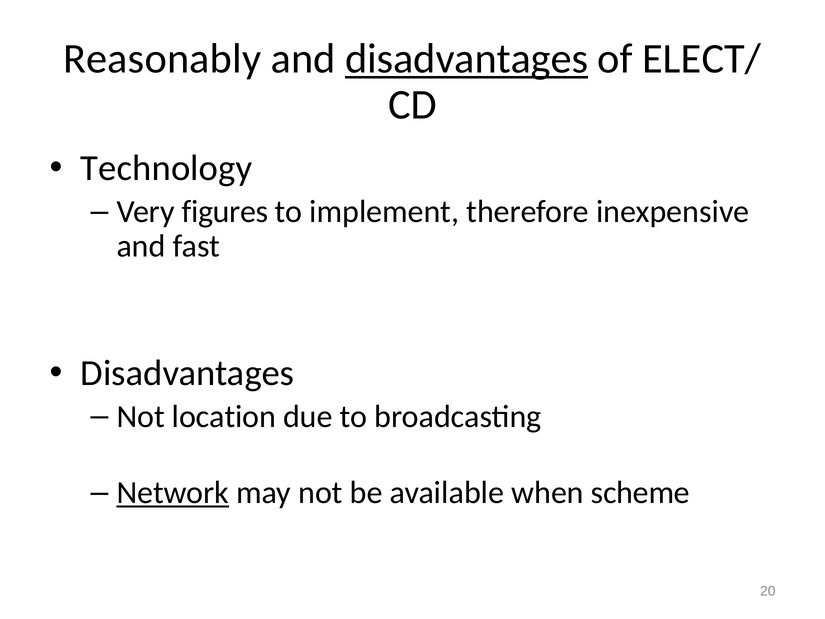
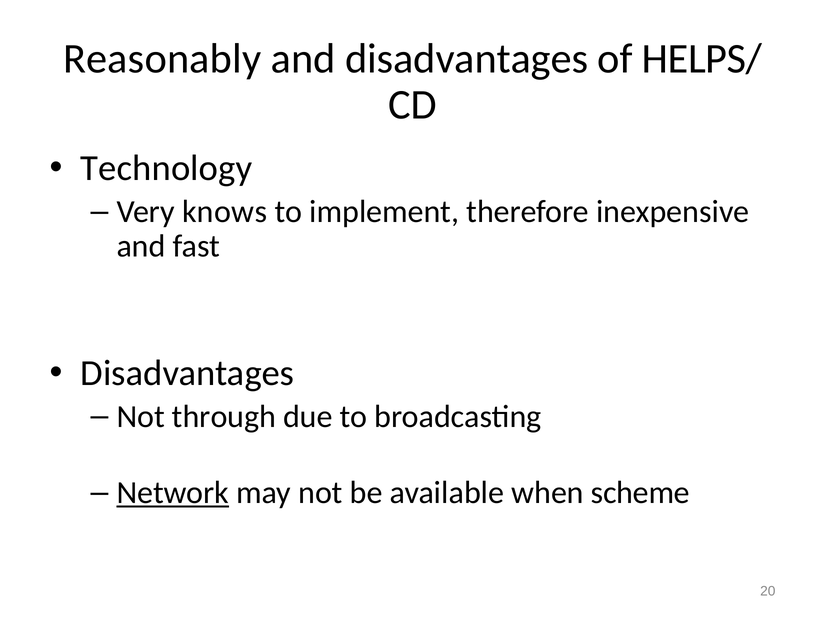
disadvantages at (467, 59) underline: present -> none
ELECT/: ELECT/ -> HELPS/
figures: figures -> knows
location: location -> through
